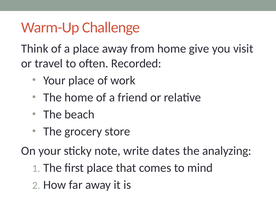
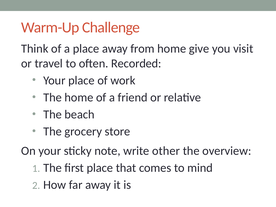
dates: dates -> other
analyzing: analyzing -> overview
